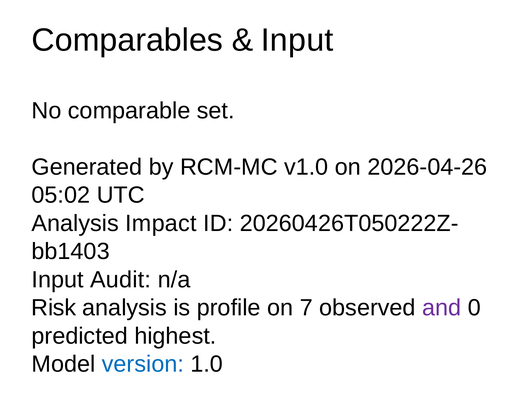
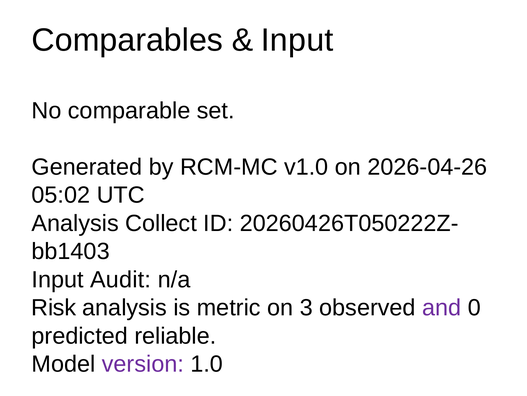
Impact: Impact -> Collect
profile: profile -> metric
7: 7 -> 3
highest: highest -> reliable
version colour: blue -> purple
